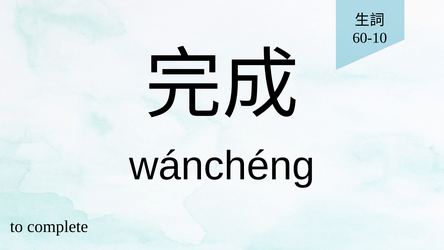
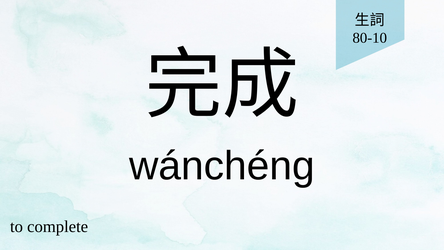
60-10: 60-10 -> 80-10
